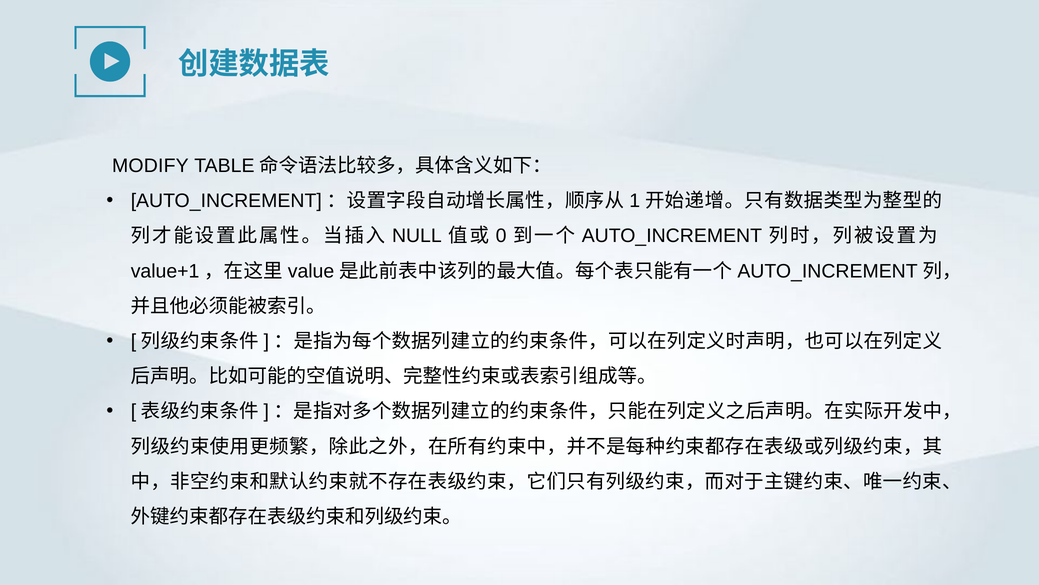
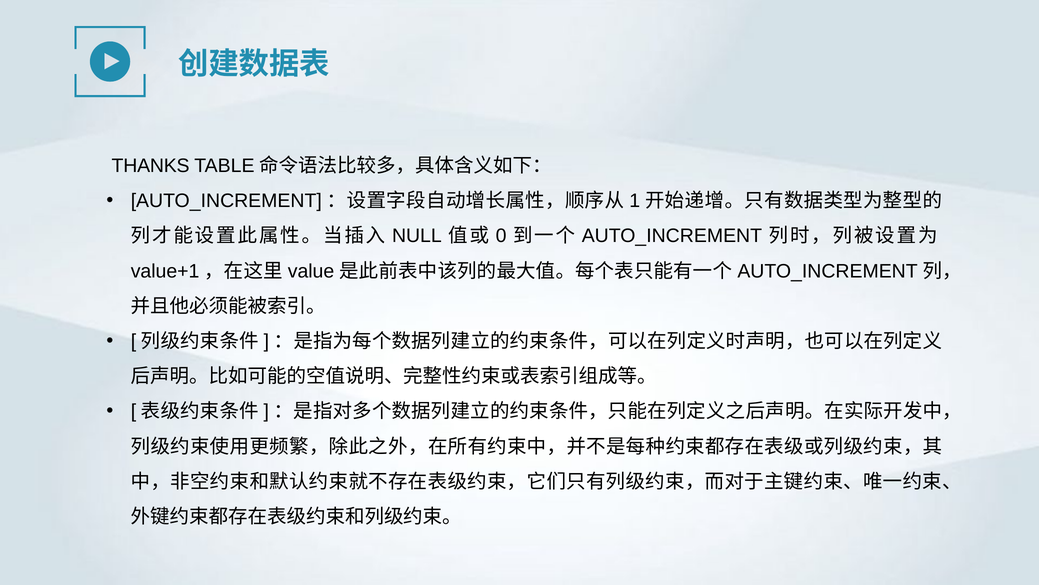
MODIFY: MODIFY -> THANKS
